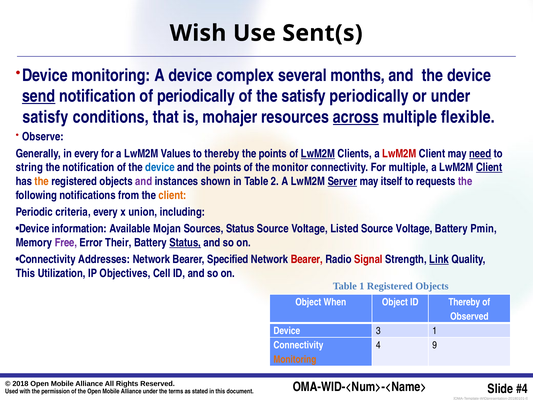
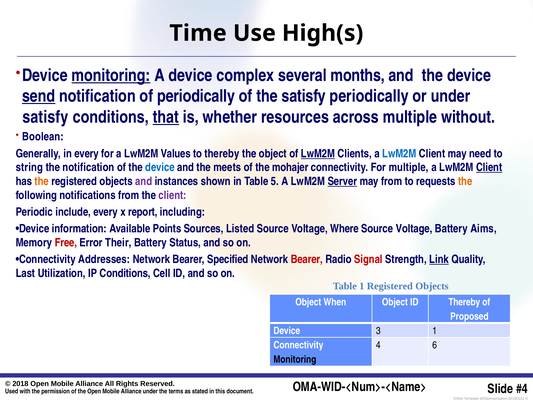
Wish: Wish -> Time
Sent(s: Sent(s -> High(s
monitoring at (111, 75) underline: none -> present
that underline: none -> present
mohajer: mohajer -> whether
across underline: present -> none
flexible: flexible -> without
Observe: Observe -> Boolean
points at (273, 153): points -> object
LwM2M at (399, 153) colour: red -> blue
need underline: present -> none
and the points: points -> meets
monitor: monitor -> mohajer
2: 2 -> 5
may itself: itself -> from
the at (465, 181) colour: purple -> orange
client at (173, 195) colour: orange -> purple
criteria: criteria -> include
union: union -> report
Mojan: Mojan -> Points
Sources Status: Status -> Listed
Listed: Listed -> Where
Pmin: Pmin -> Aims
Free colour: purple -> red
Status at (185, 242) underline: present -> none
This at (25, 273): This -> Last
IP Objectives: Objectives -> Conditions
Observed: Observed -> Proposed
9: 9 -> 6
Monitoring at (295, 359) colour: orange -> black
